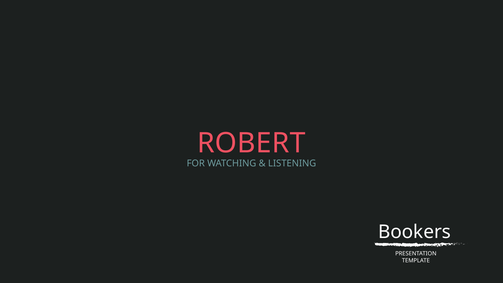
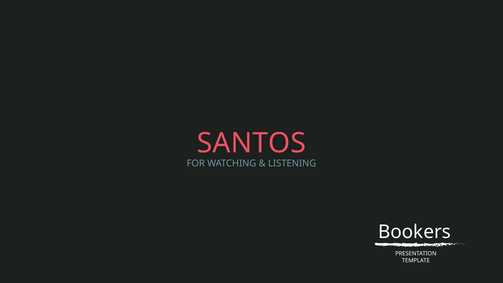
ROBERT: ROBERT -> SANTOS
